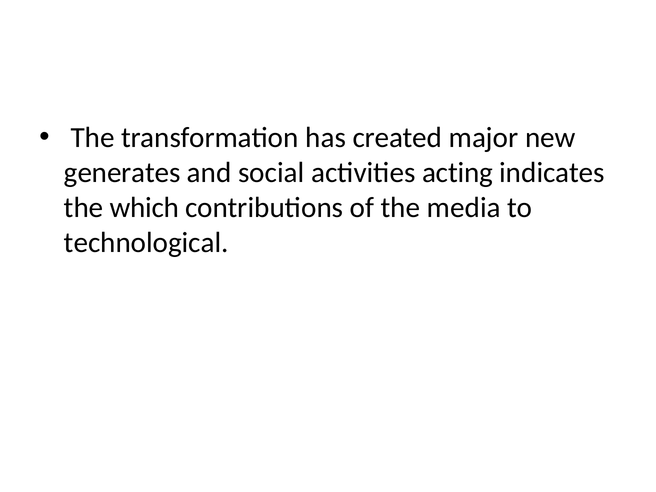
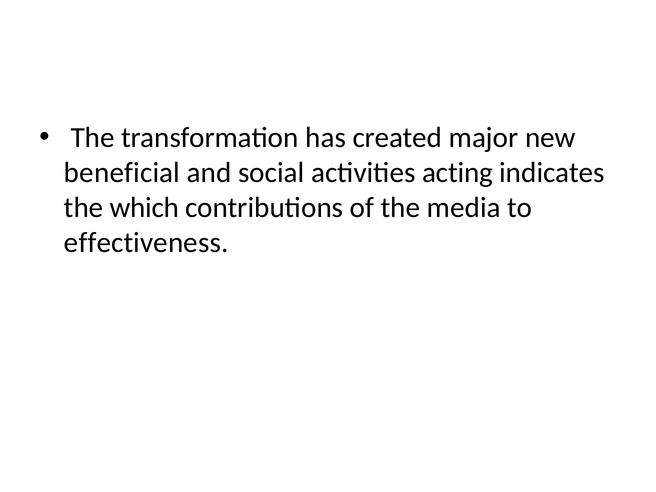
generates: generates -> beneficial
technological: technological -> effectiveness
